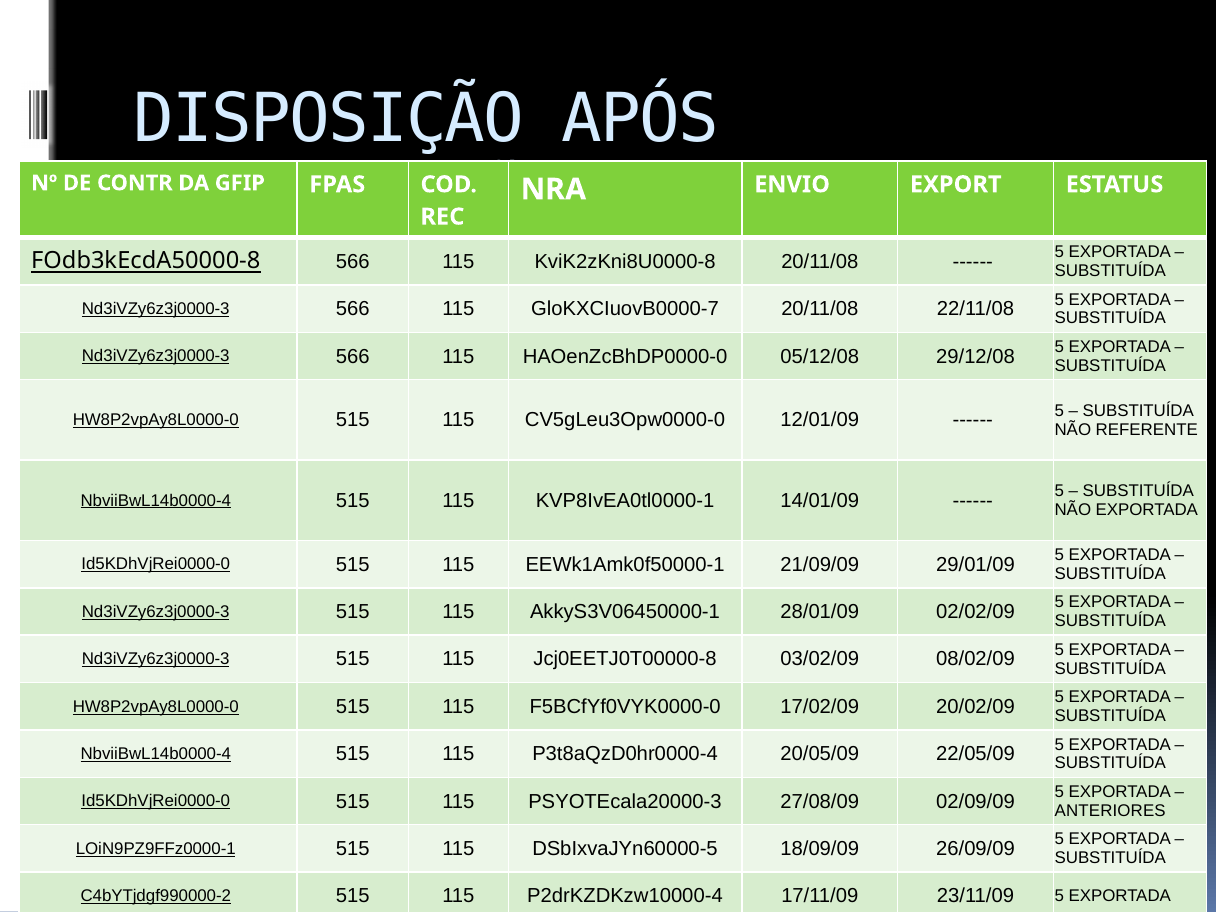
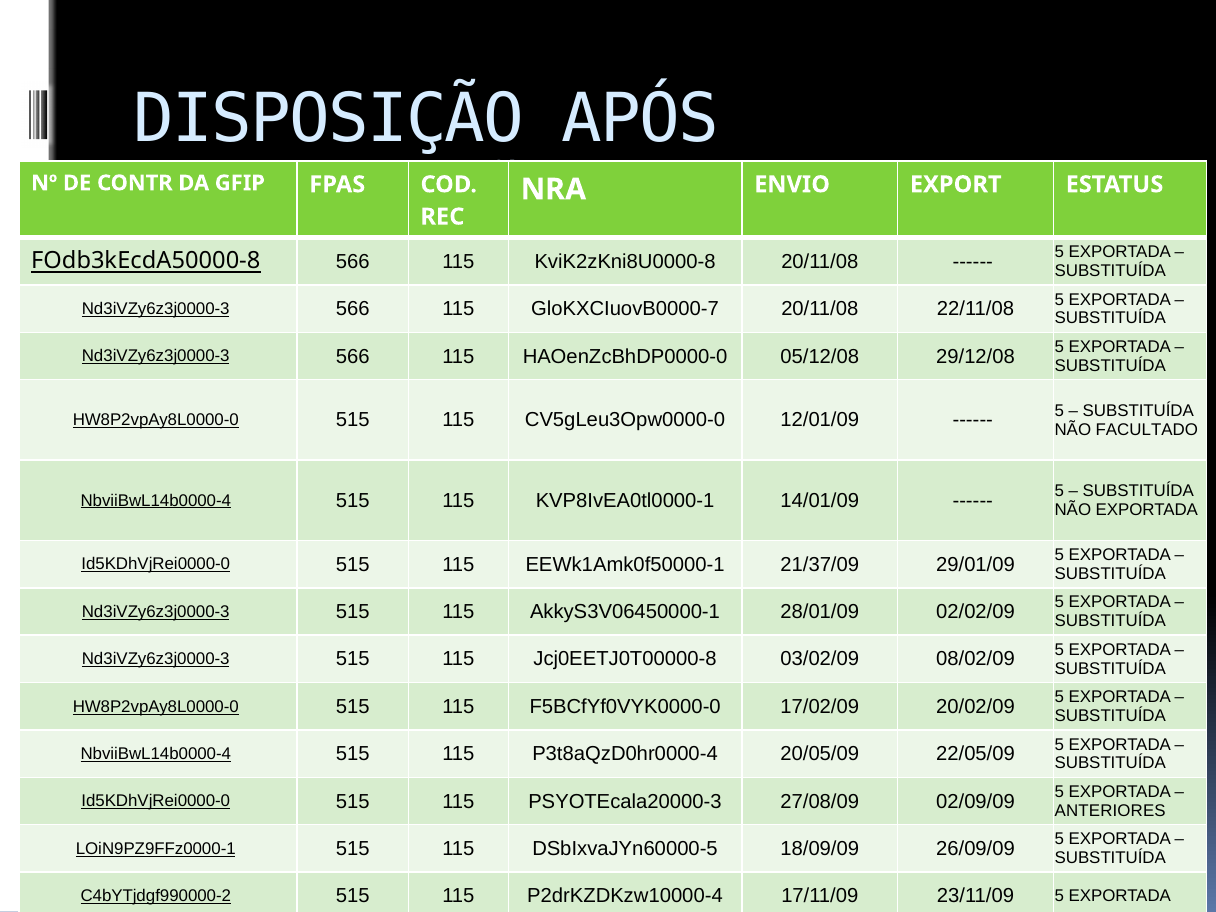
REFERENTE: REFERENTE -> FACULTADO
21/09/09: 21/09/09 -> 21/37/09
